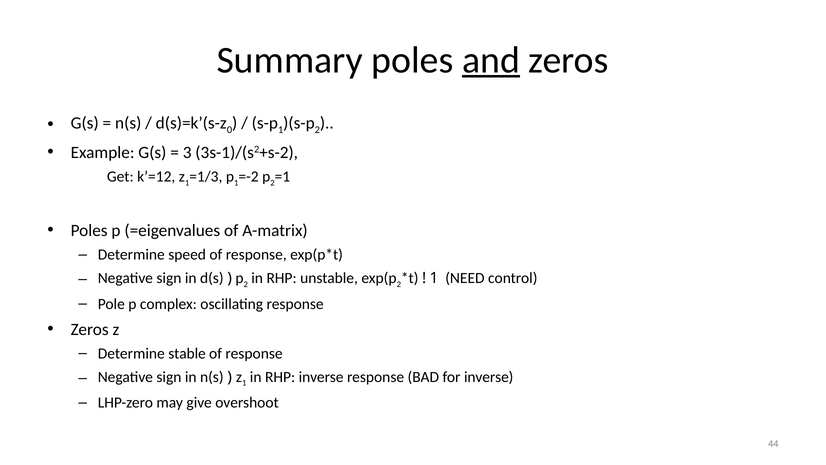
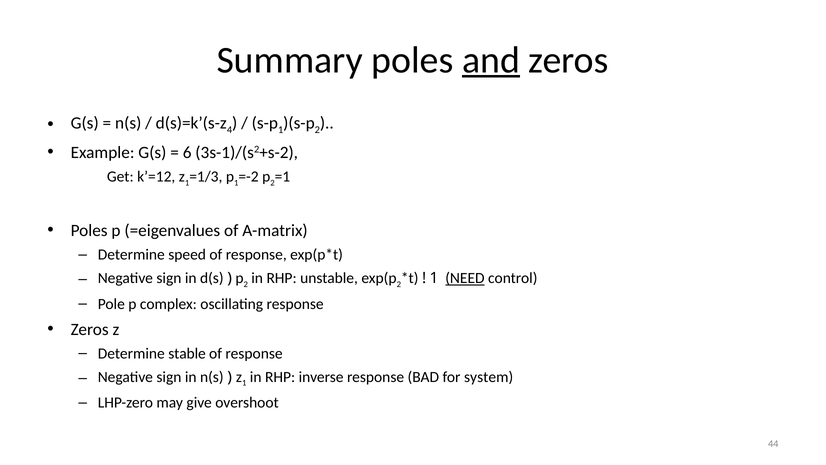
0: 0 -> 4
3: 3 -> 6
NEED underline: none -> present
for inverse: inverse -> system
